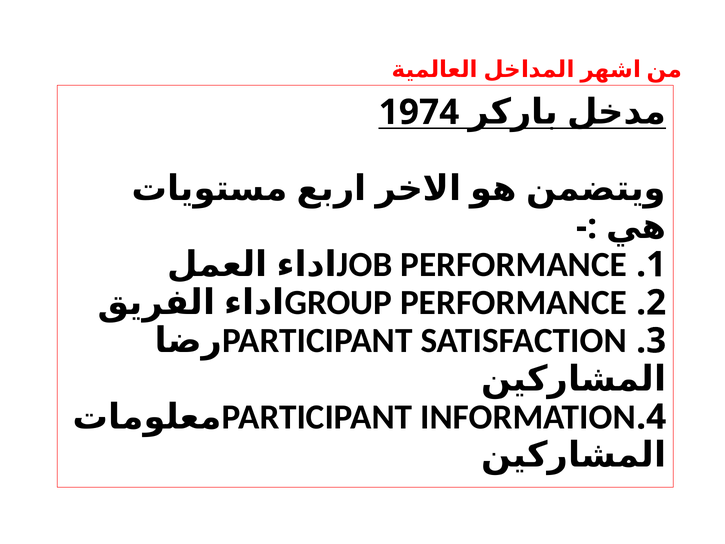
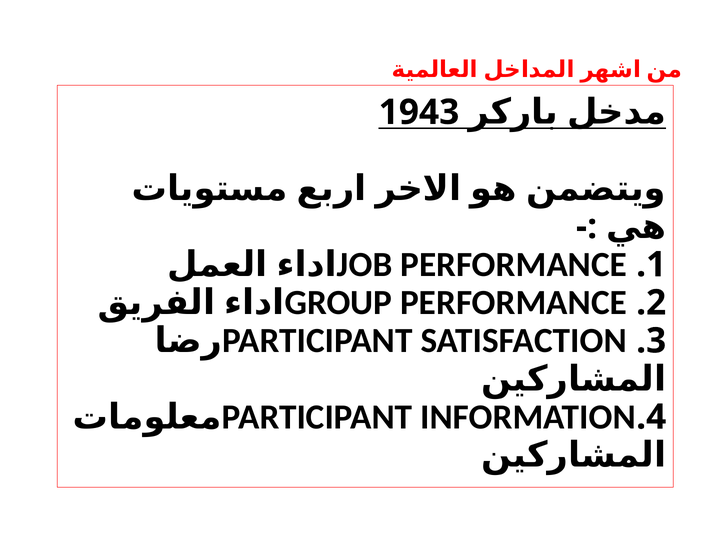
1974: 1974 -> 1943
